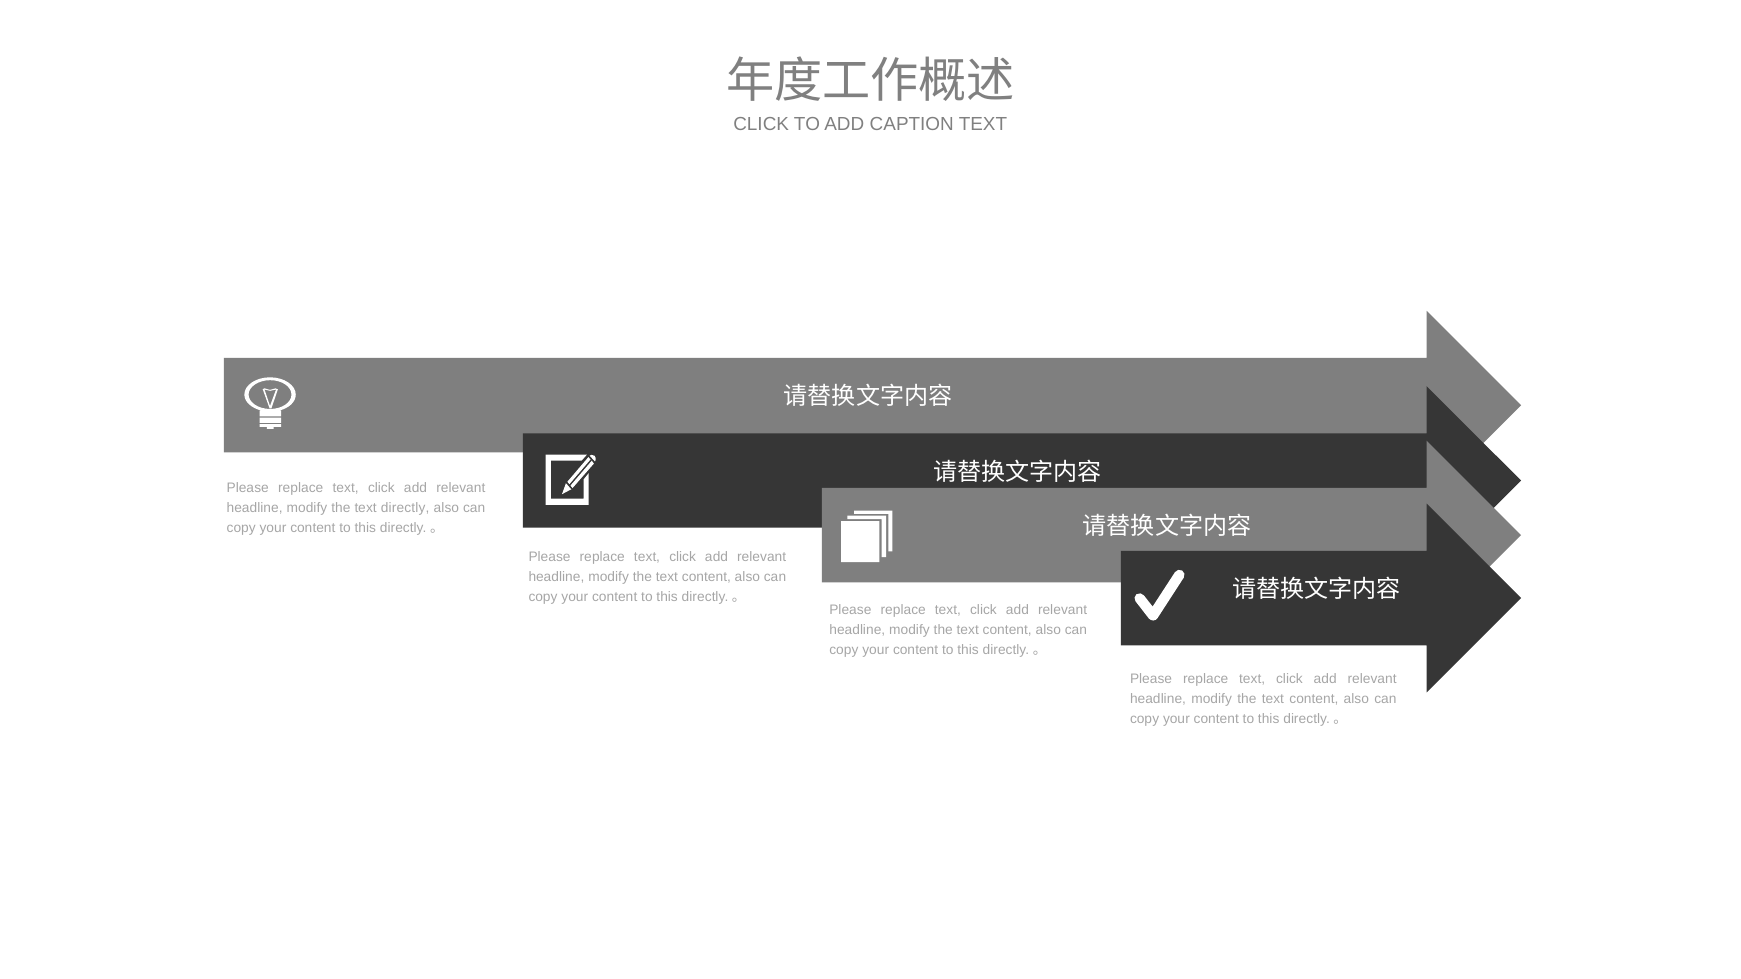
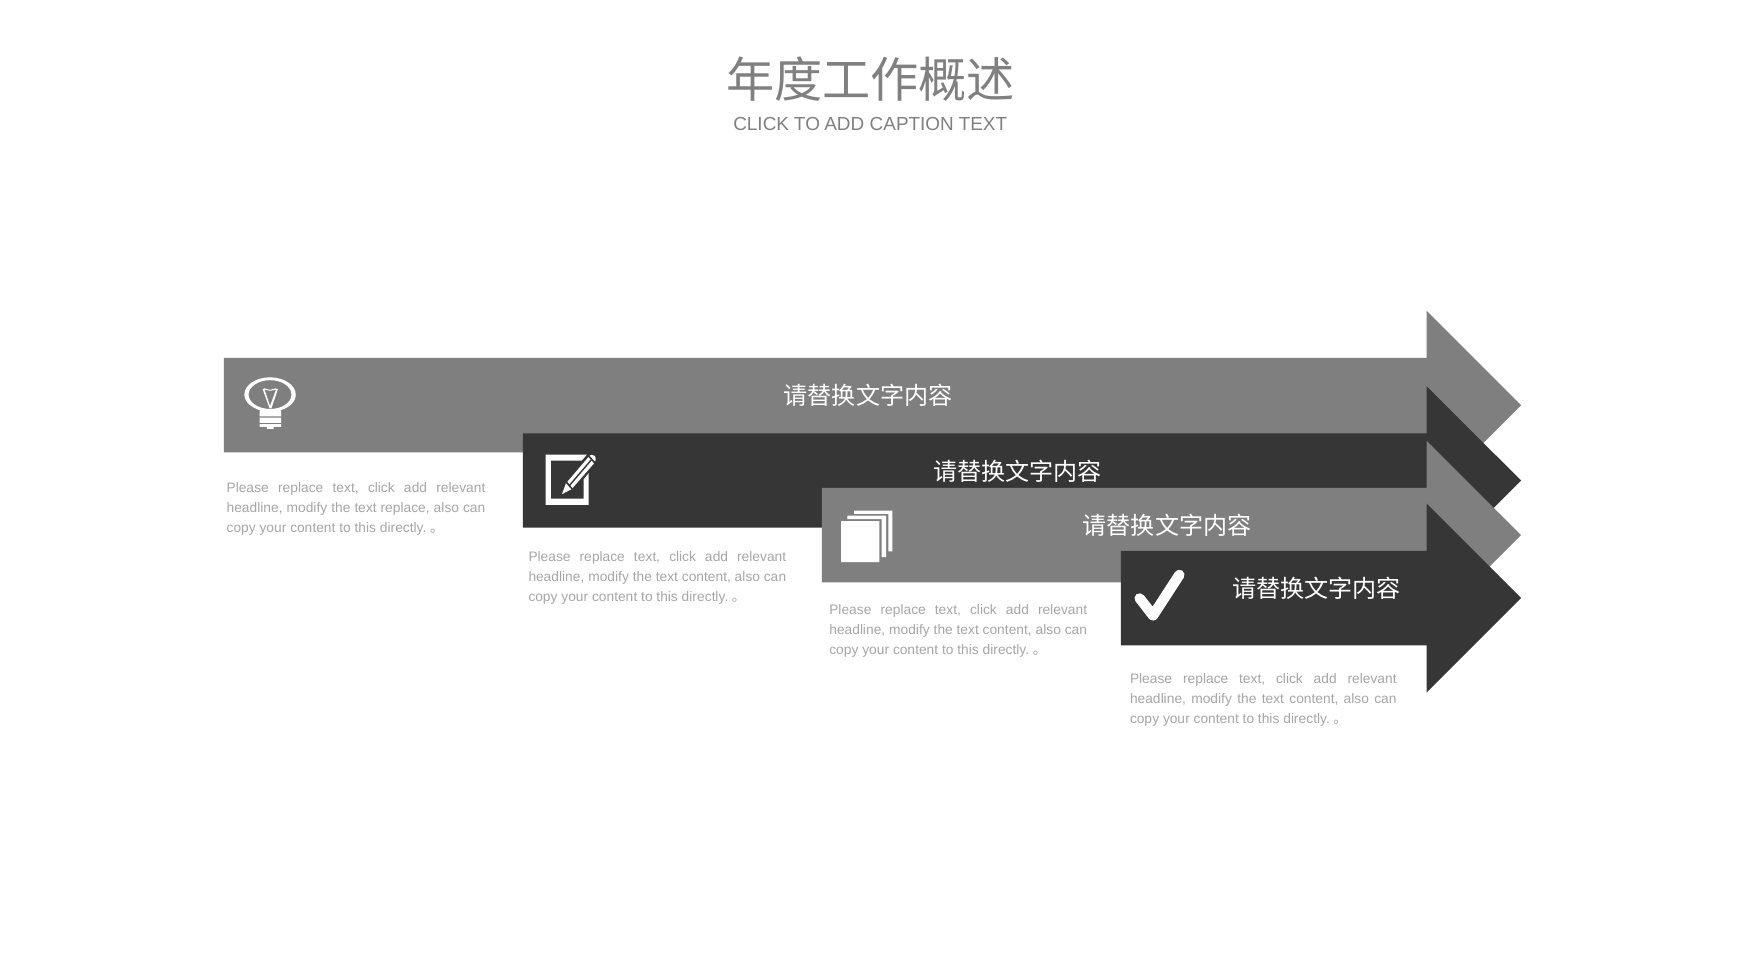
text directly: directly -> replace
